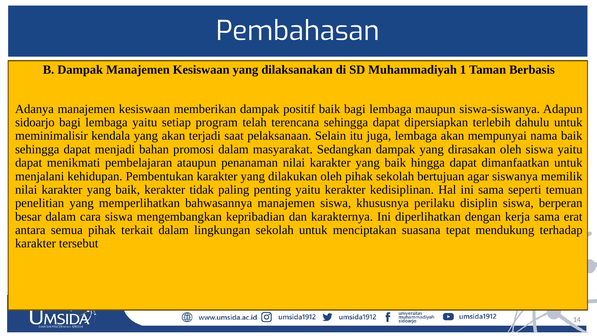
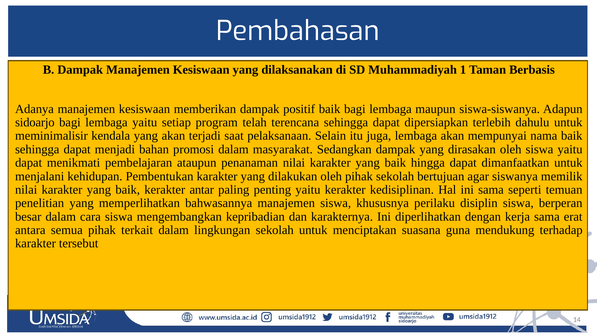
tidak: tidak -> antar
tepat: tepat -> guna
